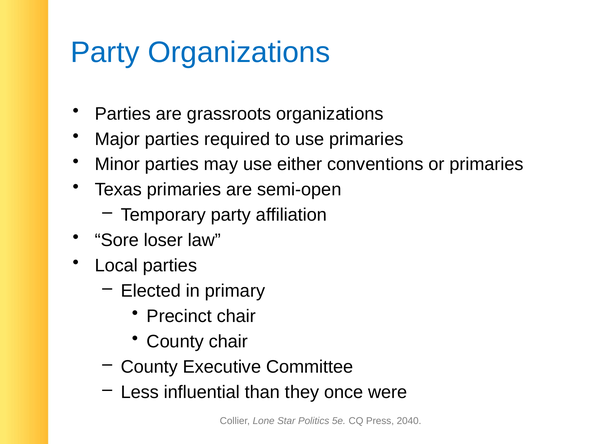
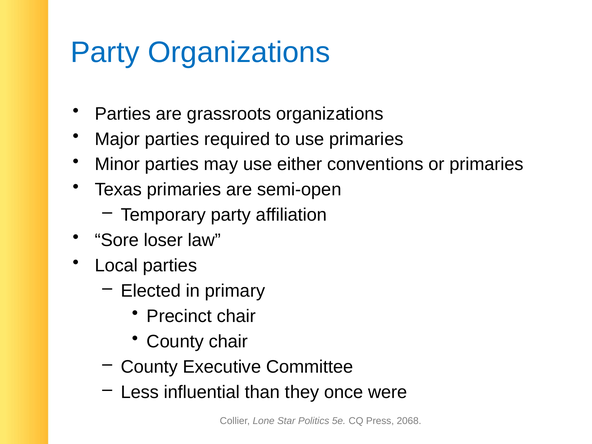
2040: 2040 -> 2068
